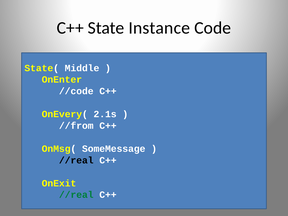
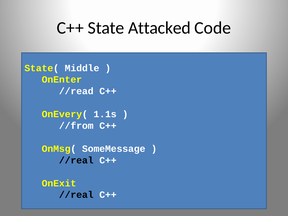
Instance: Instance -> Attacked
//code: //code -> //read
2.1s: 2.1s -> 1.1s
//real at (76, 195) colour: green -> black
